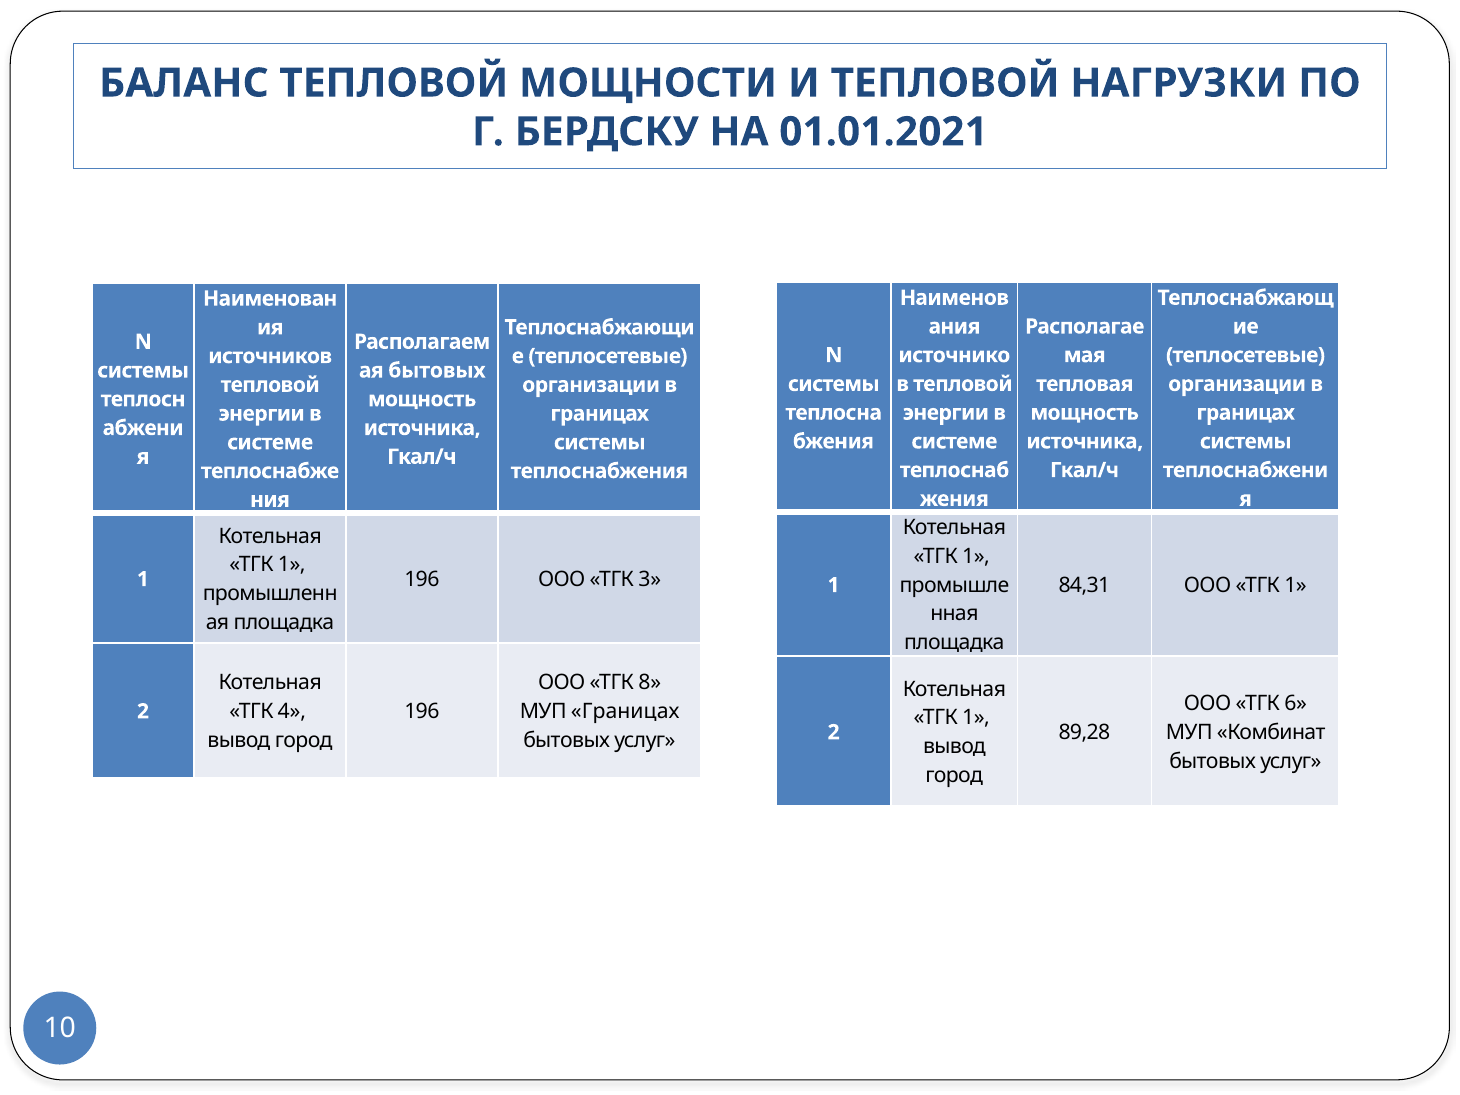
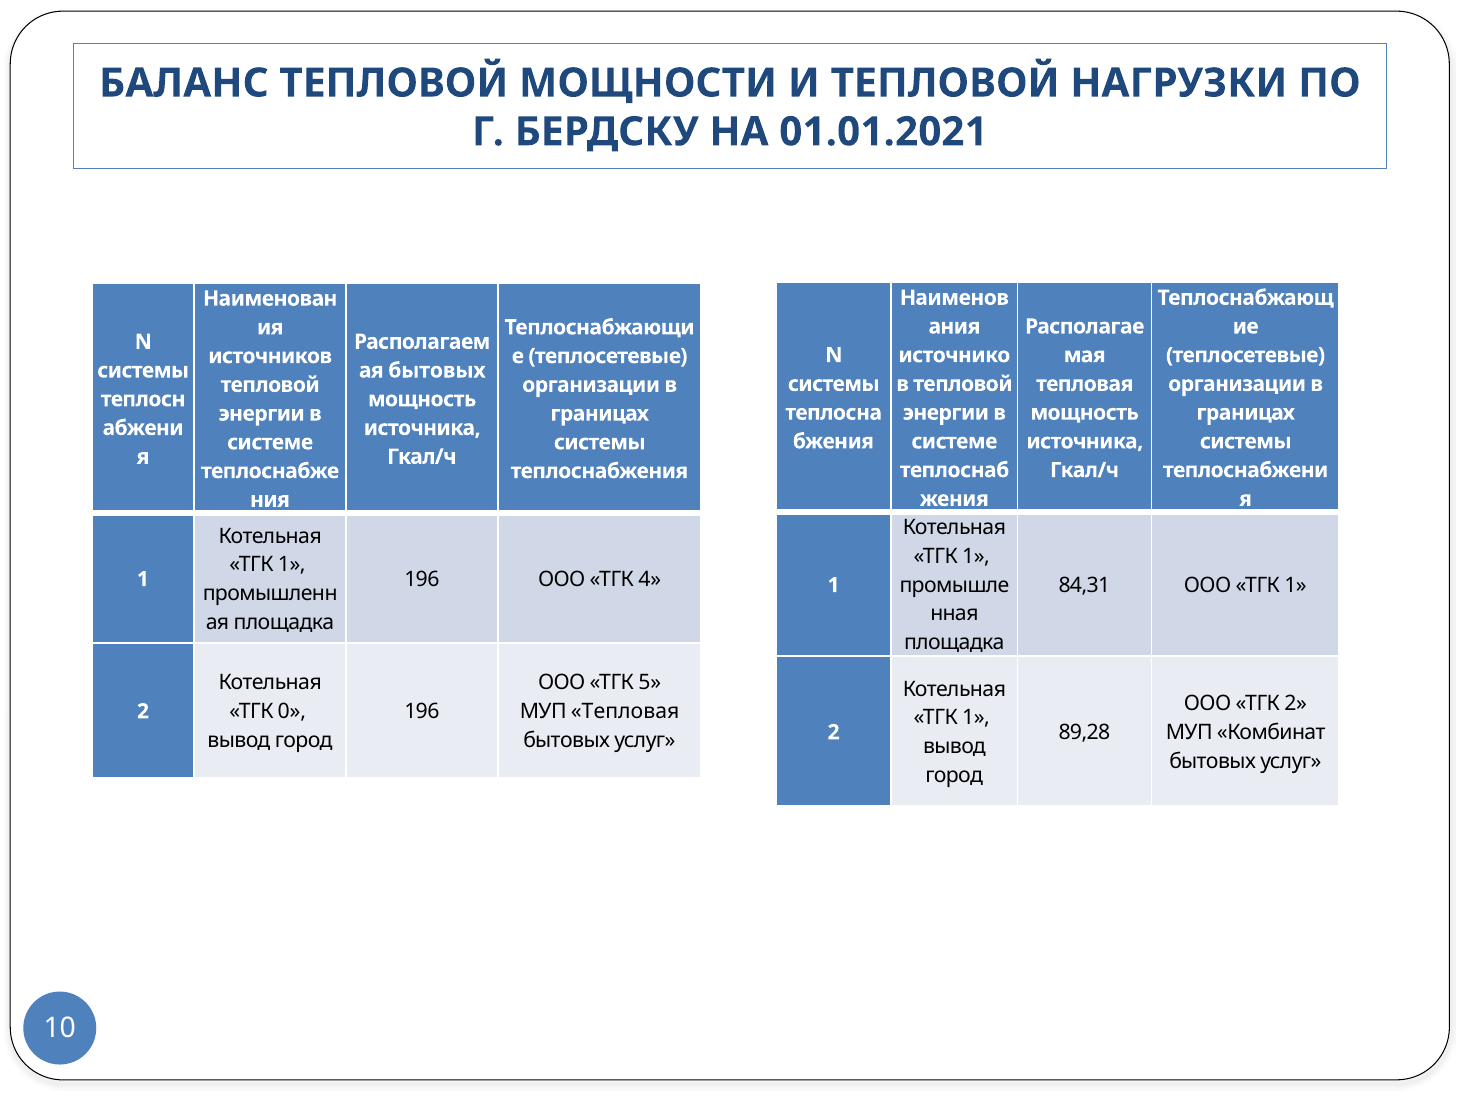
3: 3 -> 4
8: 8 -> 5
ТГК 6: 6 -> 2
4: 4 -> 0
МУП Границах: Границах -> Тепловая
